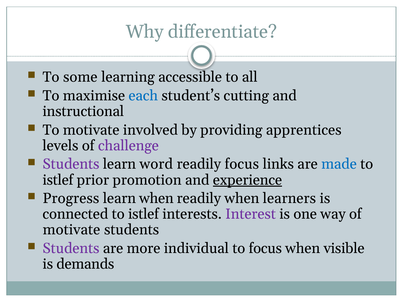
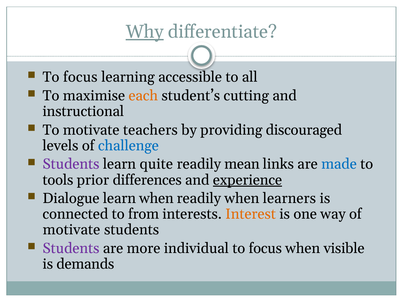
Why underline: none -> present
some at (80, 77): some -> focus
each colour: blue -> orange
involved: involved -> teachers
apprentices: apprentices -> discouraged
challenge colour: purple -> blue
word: word -> quite
readily focus: focus -> mean
istlef at (58, 180): istlef -> tools
promotion: promotion -> differences
Progress: Progress -> Dialogue
connected to istlef: istlef -> from
Interest colour: purple -> orange
